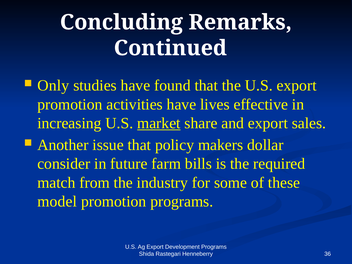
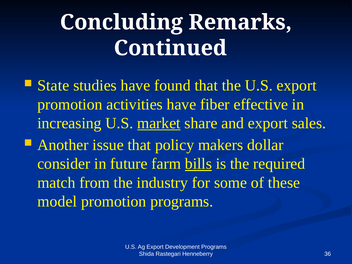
Only: Only -> State
lives: lives -> fiber
bills underline: none -> present
